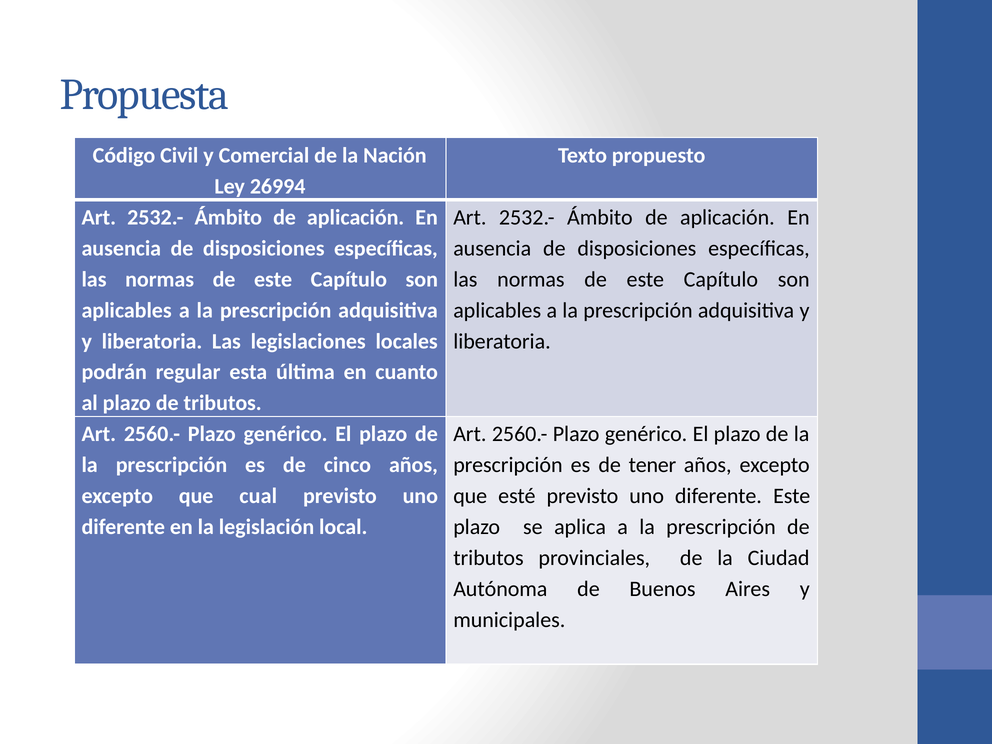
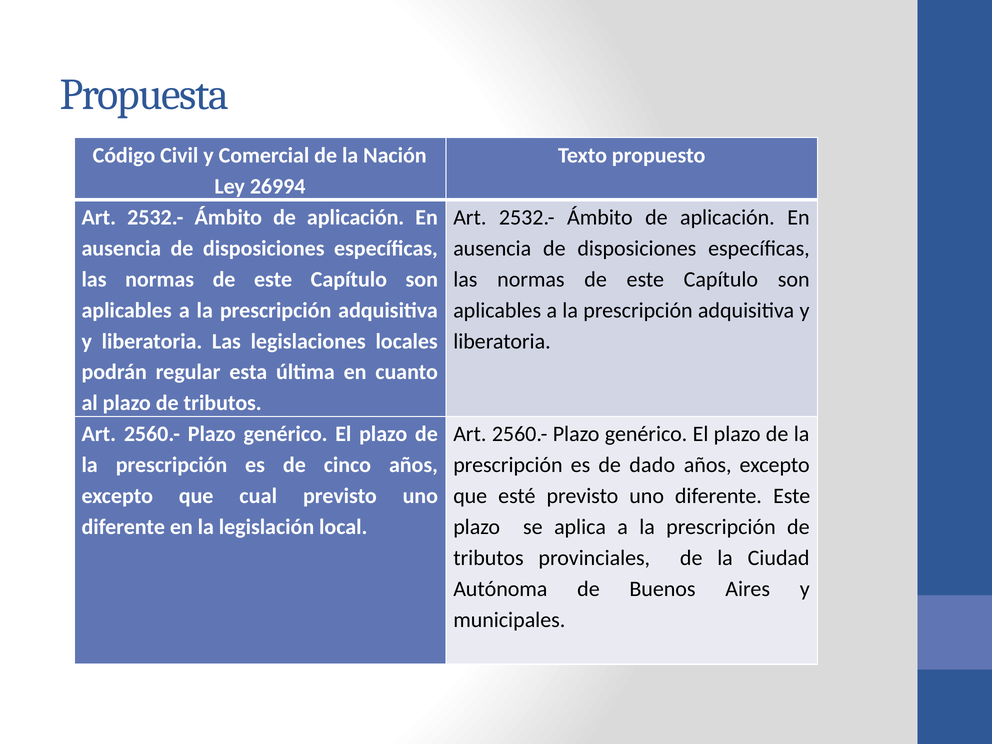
tener: tener -> dado
